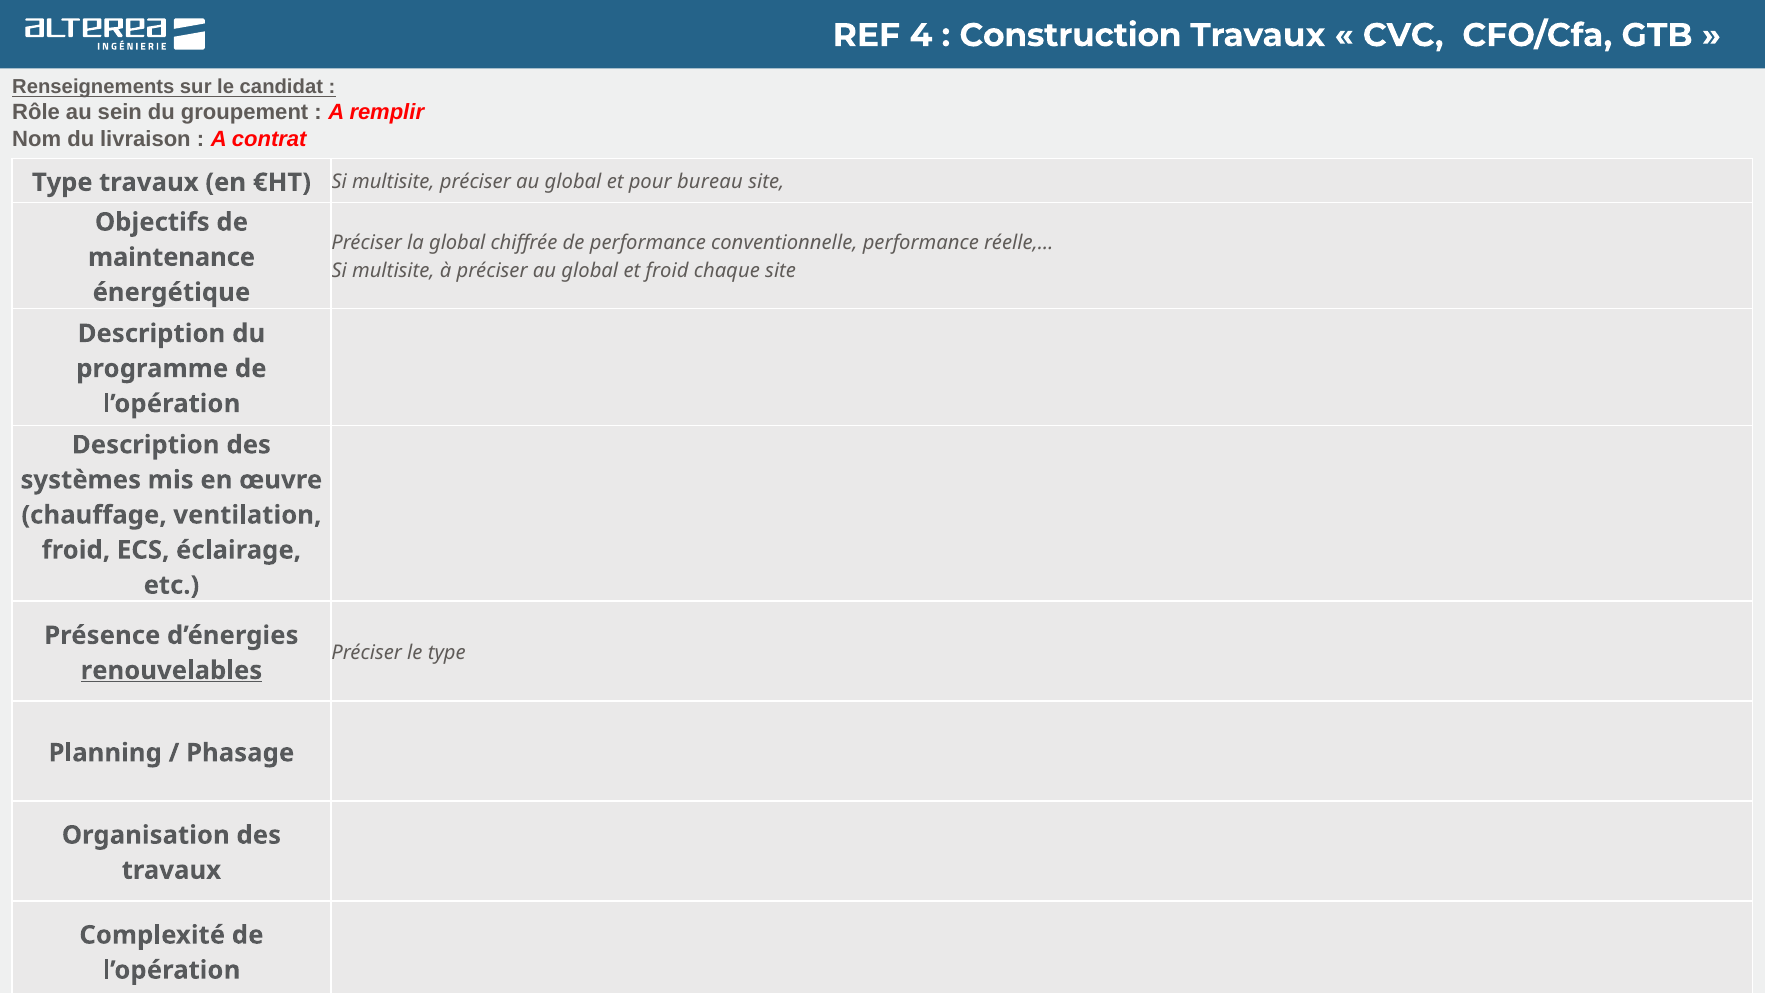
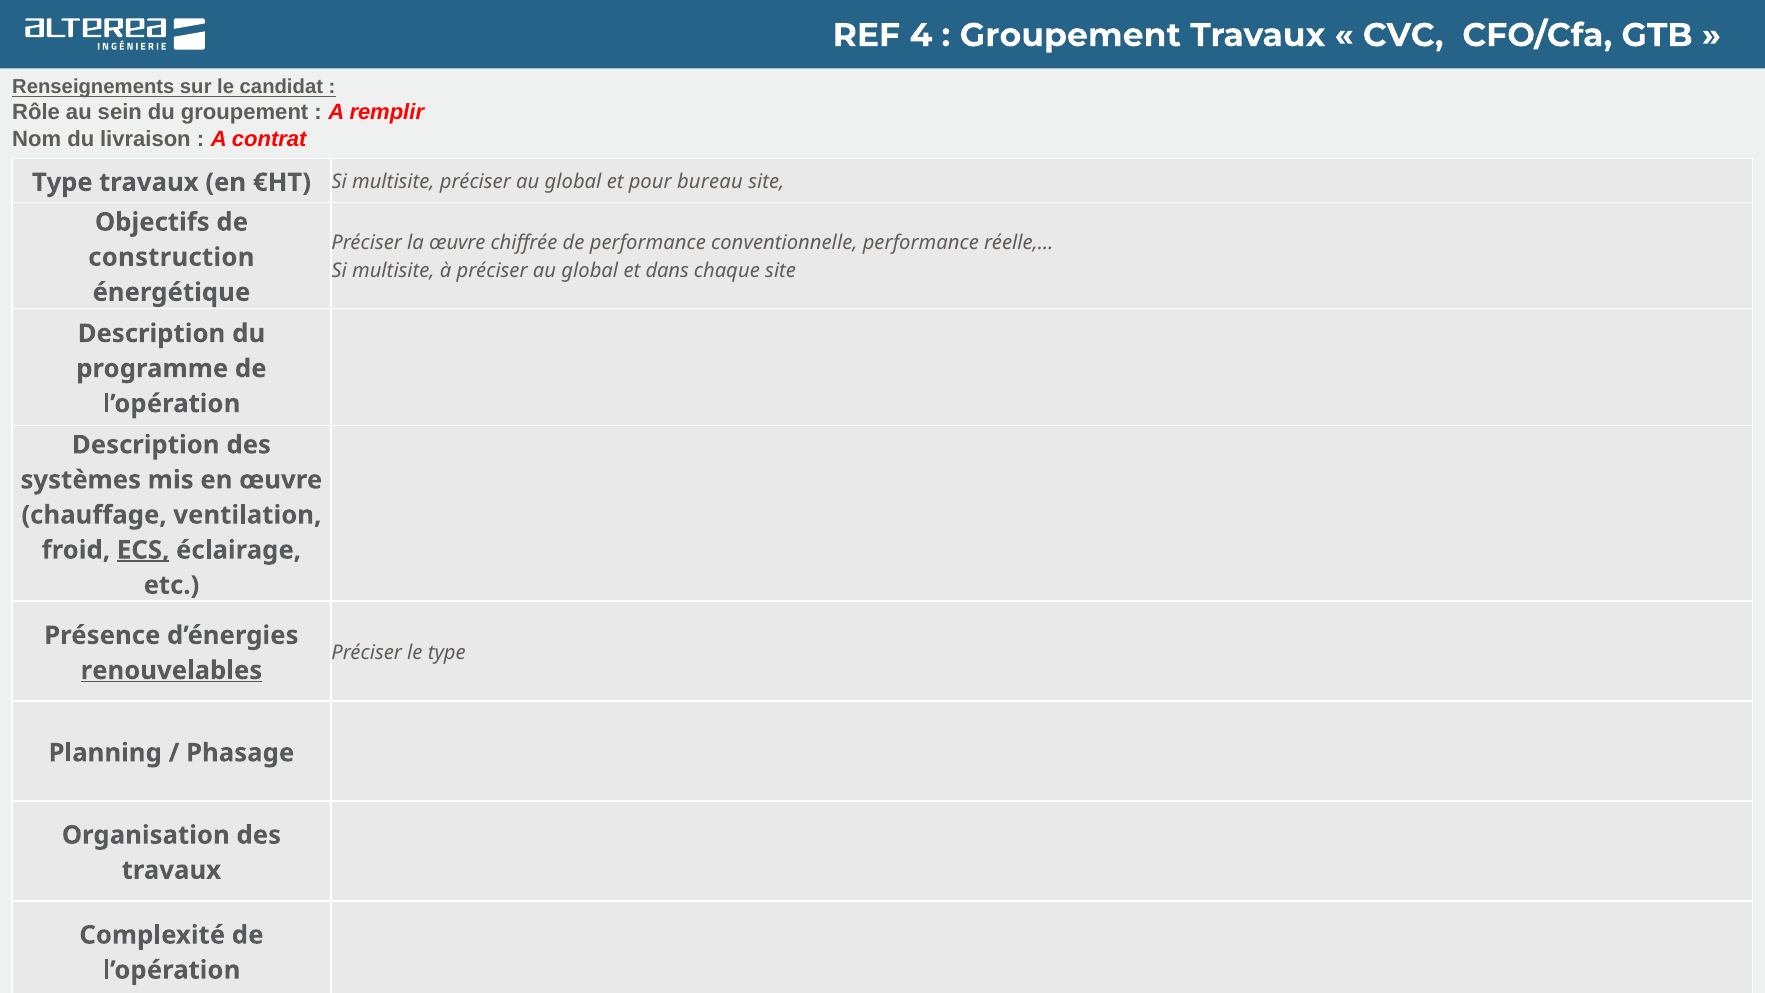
Construction at (1071, 35): Construction -> Groupement
la global: global -> œuvre
maintenance: maintenance -> construction
et froid: froid -> dans
ECS underline: none -> present
